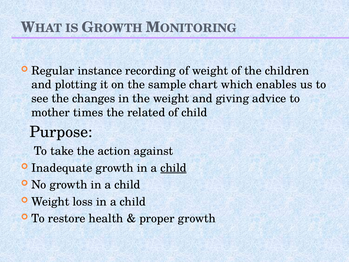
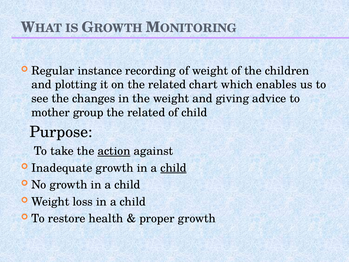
on the sample: sample -> related
times: times -> group
action underline: none -> present
